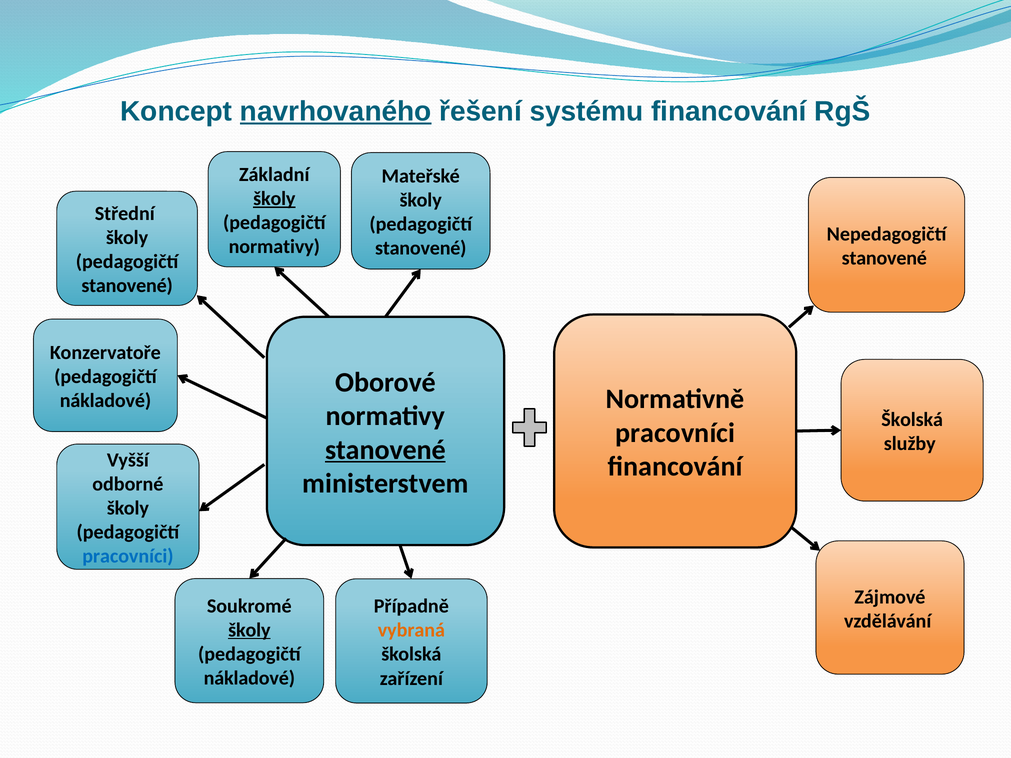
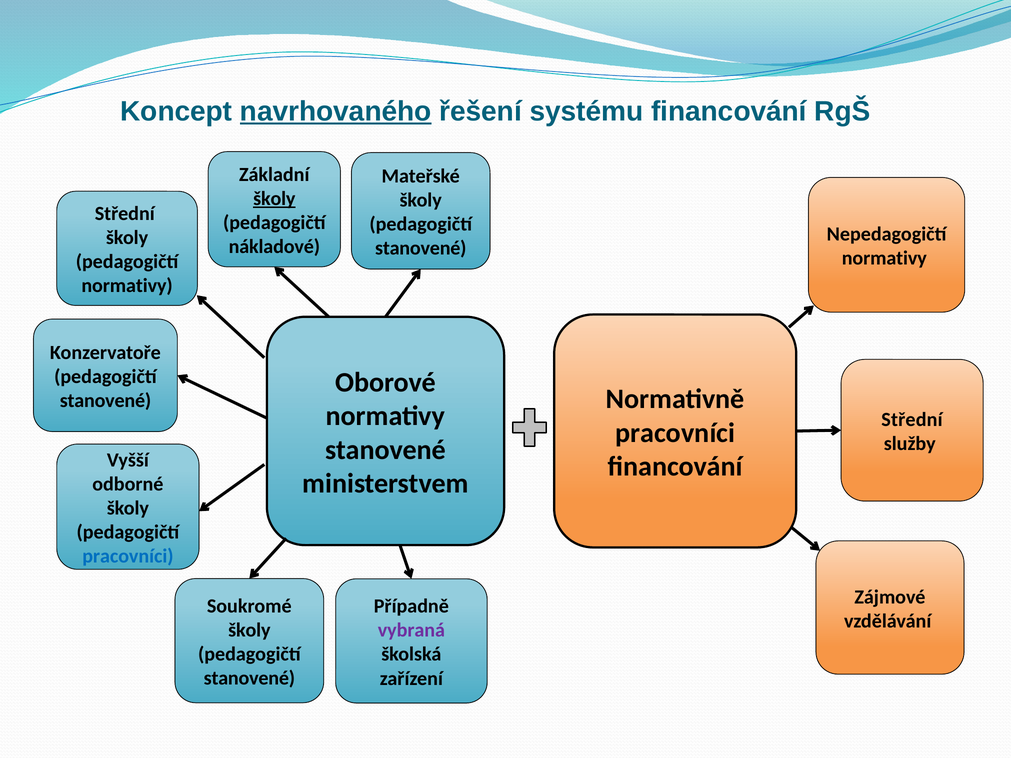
normativy at (274, 247): normativy -> nákladové
stanovené at (884, 258): stanovené -> normativy
stanovené at (127, 286): stanovené -> normativy
nákladové at (105, 401): nákladové -> stanovené
Školská at (912, 420): Školská -> Střední
stanovené at (386, 450) underline: present -> none
školy at (249, 630) underline: present -> none
vybraná colour: orange -> purple
nákladové at (249, 678): nákladové -> stanovené
